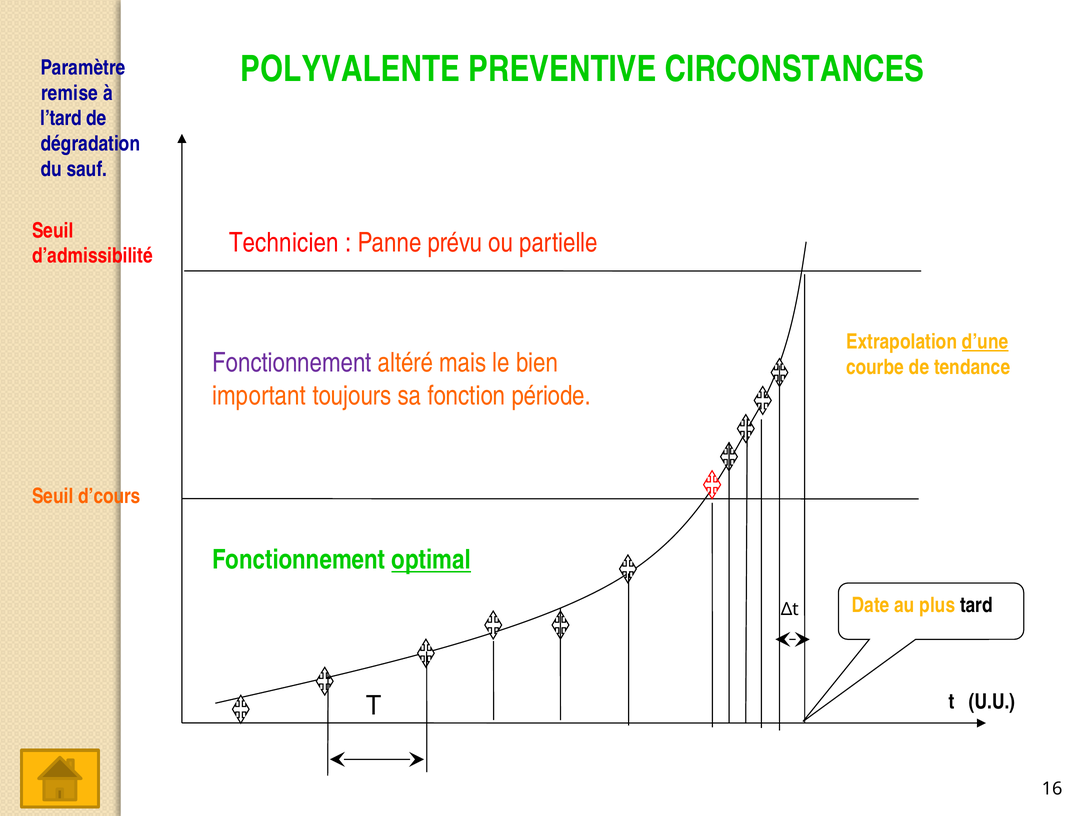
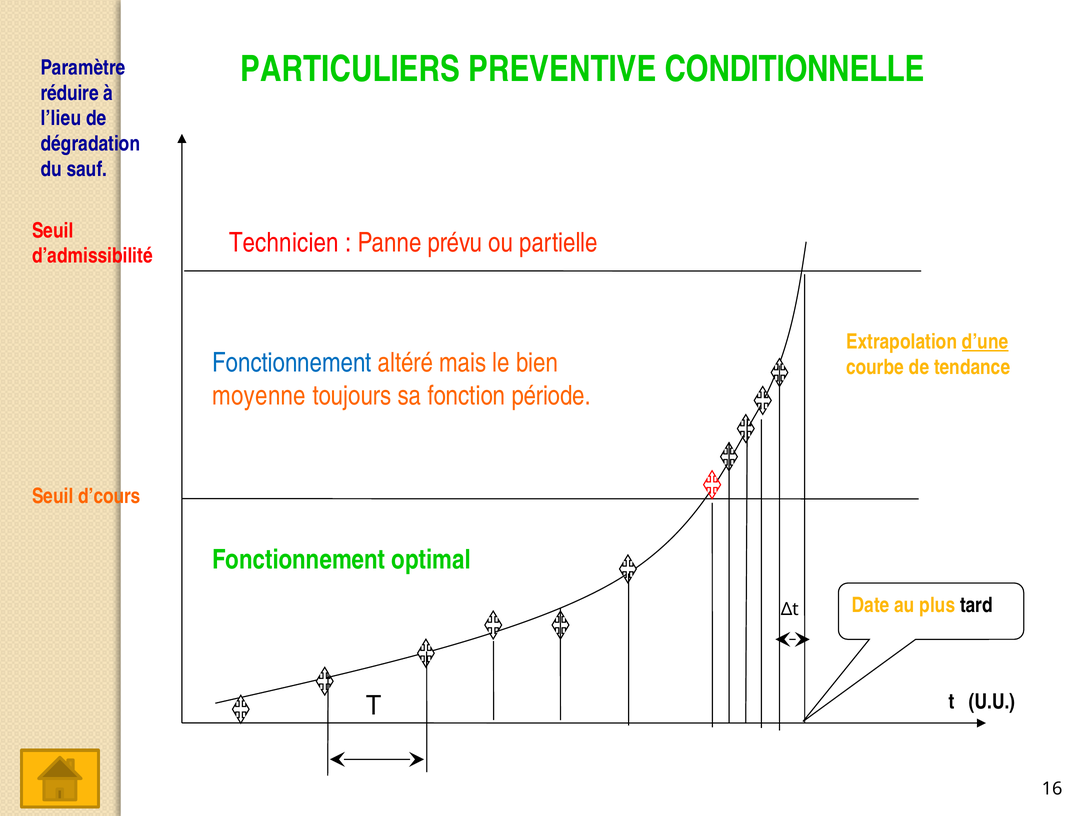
POLYVALENTE: POLYVALENTE -> PARTICULIERS
CIRCONSTANCES: CIRCONSTANCES -> CONDITIONNELLE
remise: remise -> réduire
l’tard: l’tard -> l’lieu
Fonctionnement at (292, 363) colour: purple -> blue
important: important -> moyenne
optimal underline: present -> none
